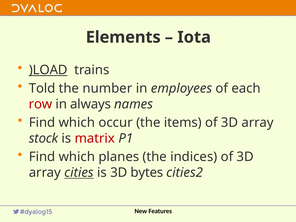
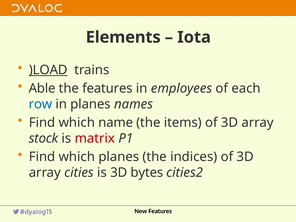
Told: Told -> Able
the number: number -> features
row colour: red -> blue
in always: always -> planes
occur: occur -> name
cities underline: present -> none
